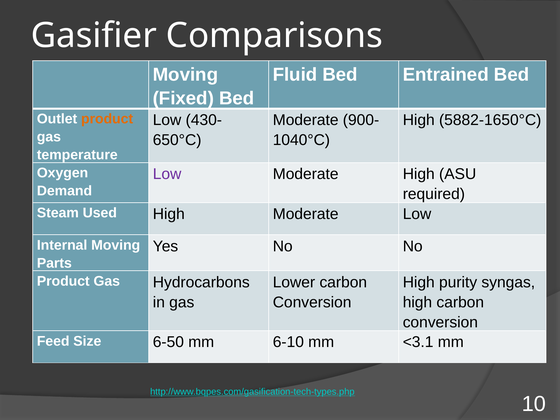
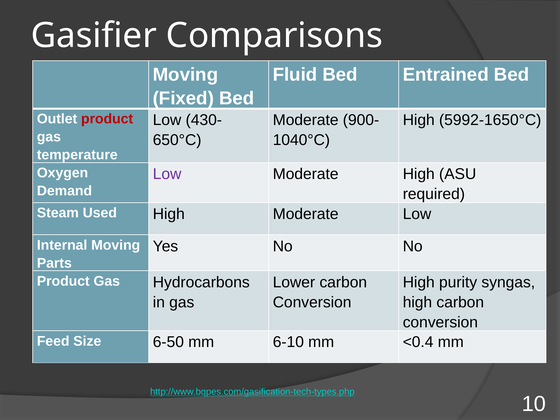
product at (107, 119) colour: orange -> red
5882-1650°C: 5882-1650°C -> 5992-1650°C
<3.1: <3.1 -> <0.4
